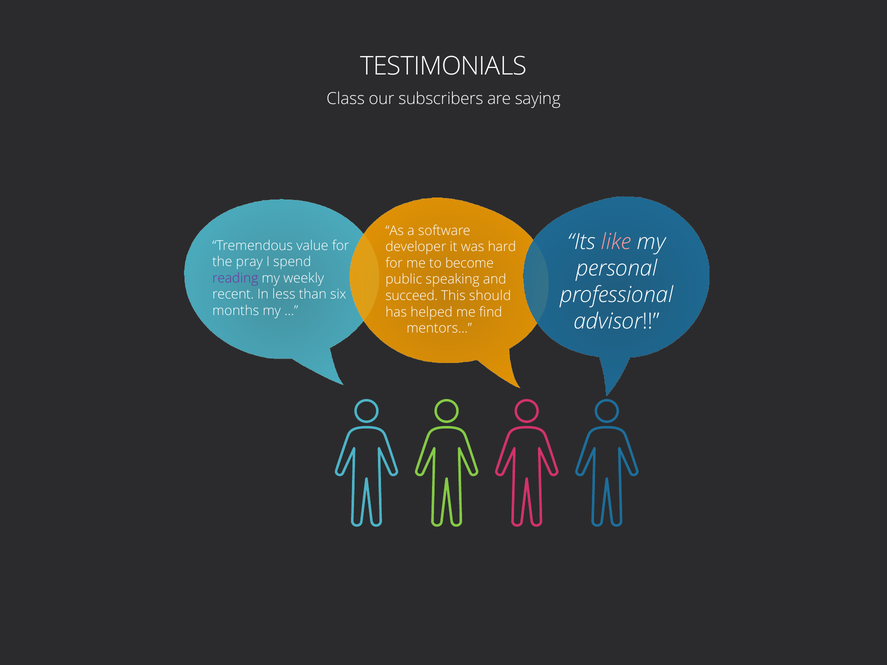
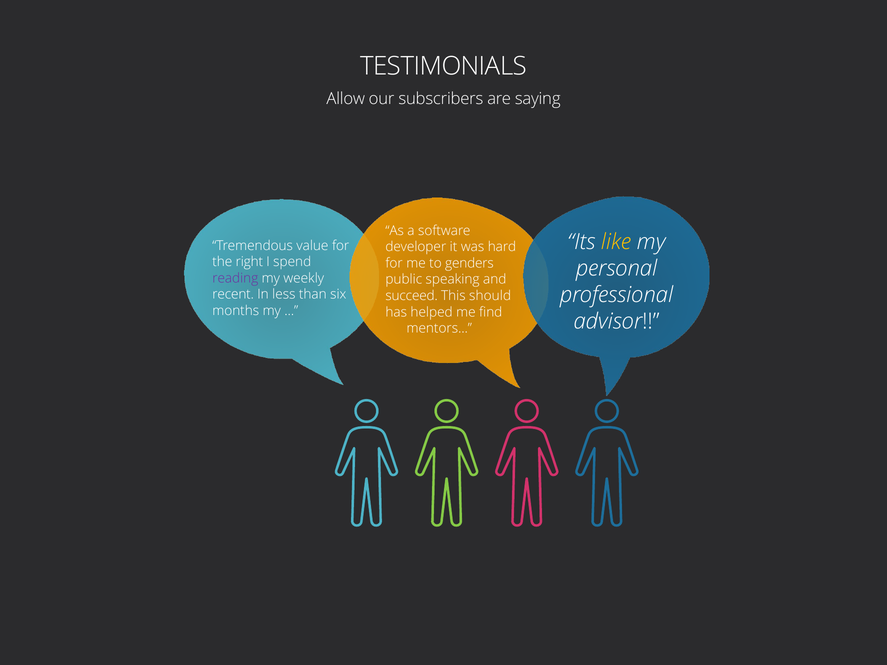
Class: Class -> Allow
like colour: pink -> yellow
pray: pray -> right
become: become -> genders
